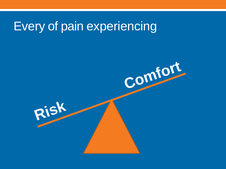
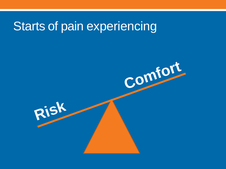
Every: Every -> Starts
